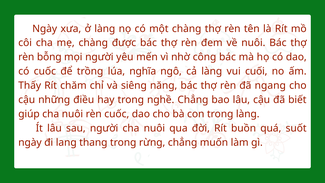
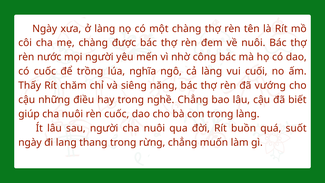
bỗng: bỗng -> nước
ngang: ngang -> vướng
